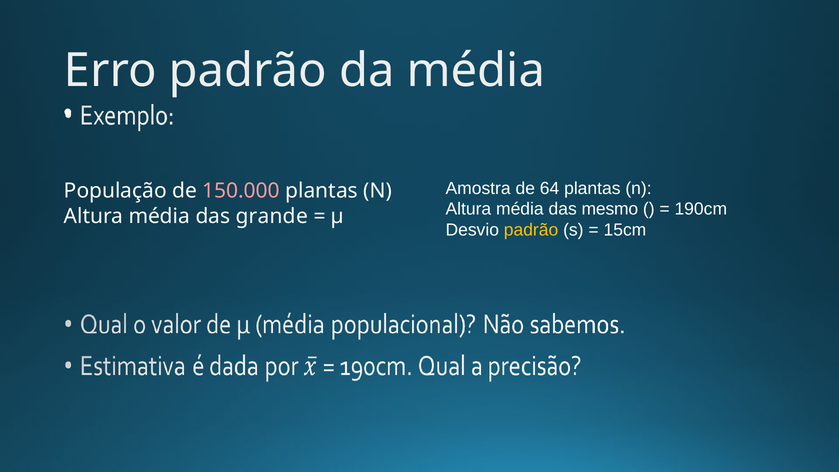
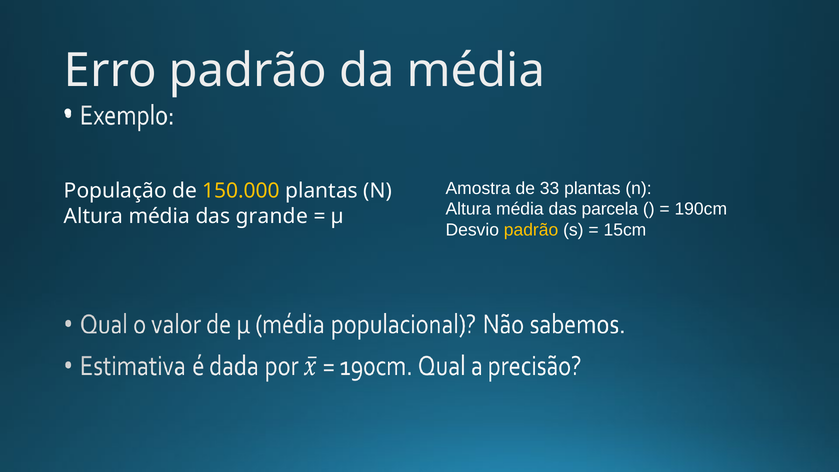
64: 64 -> 33
150.000 colour: pink -> yellow
mesmo: mesmo -> parcela
